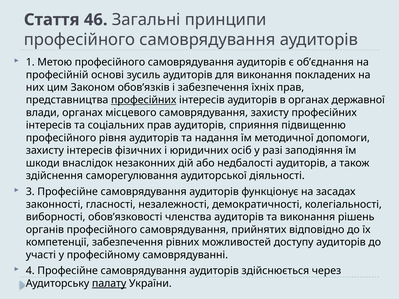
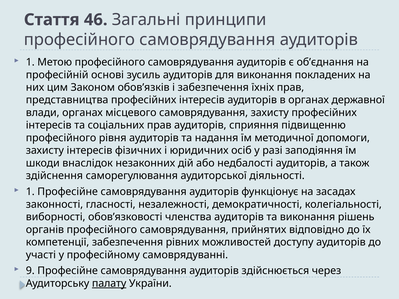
професійних at (144, 100) underline: present -> none
3 at (30, 192): 3 -> 1
4: 4 -> 9
